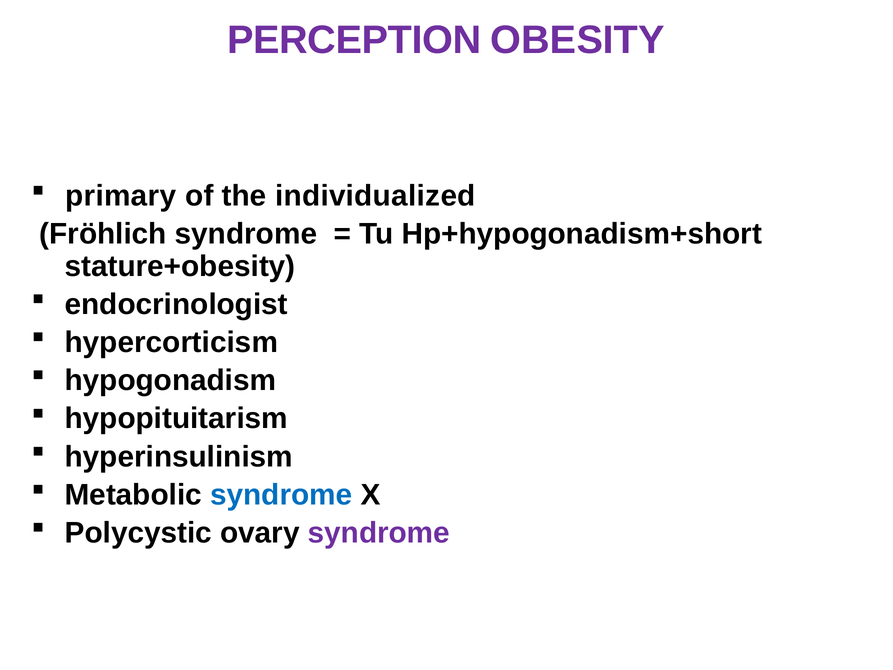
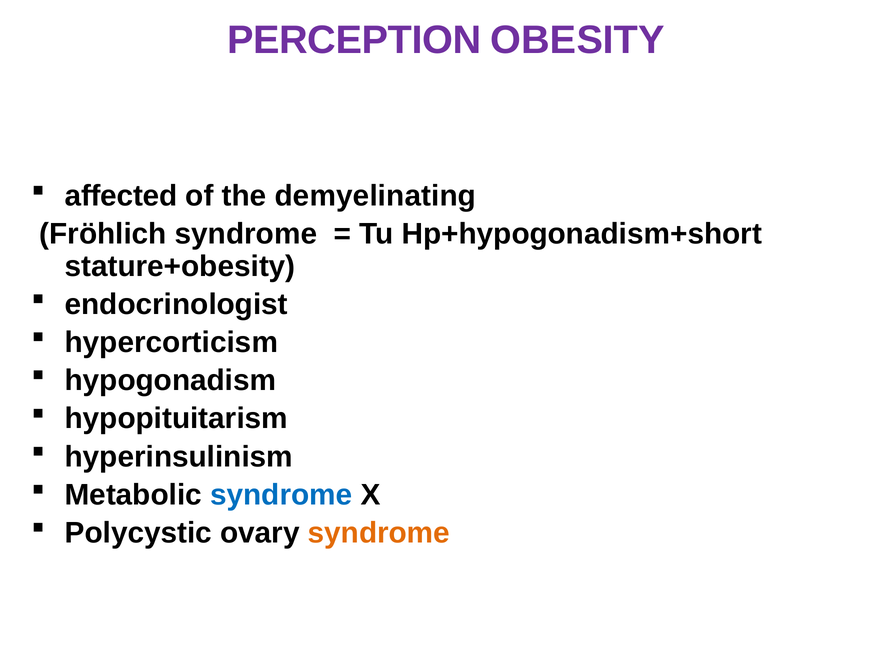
primary: primary -> affected
individualized: individualized -> demyelinating
syndrome at (379, 533) colour: purple -> orange
